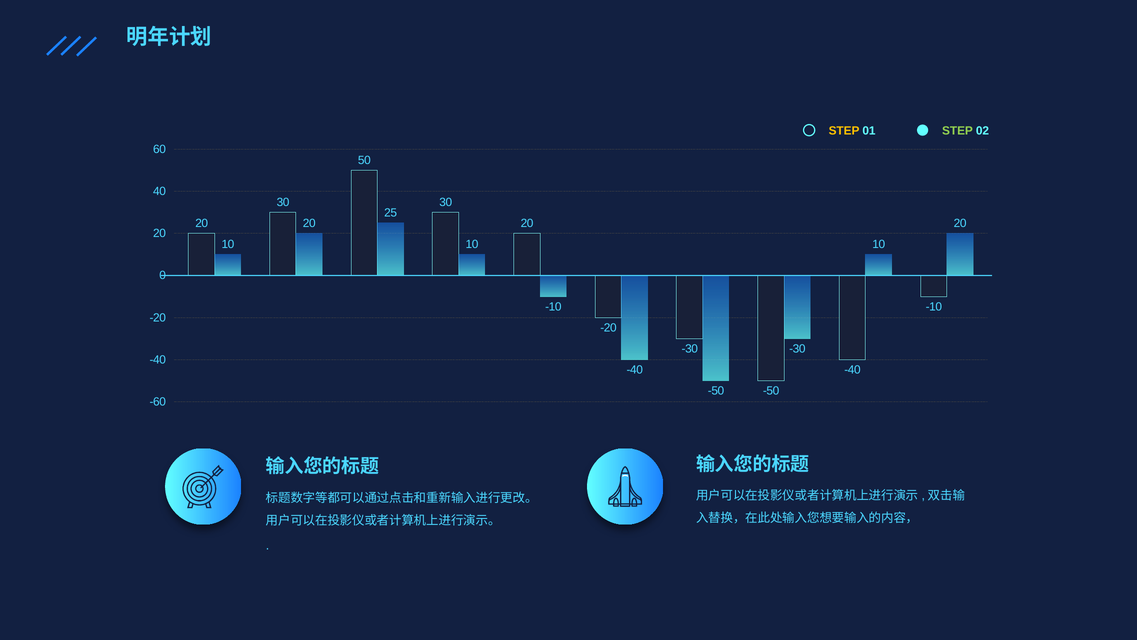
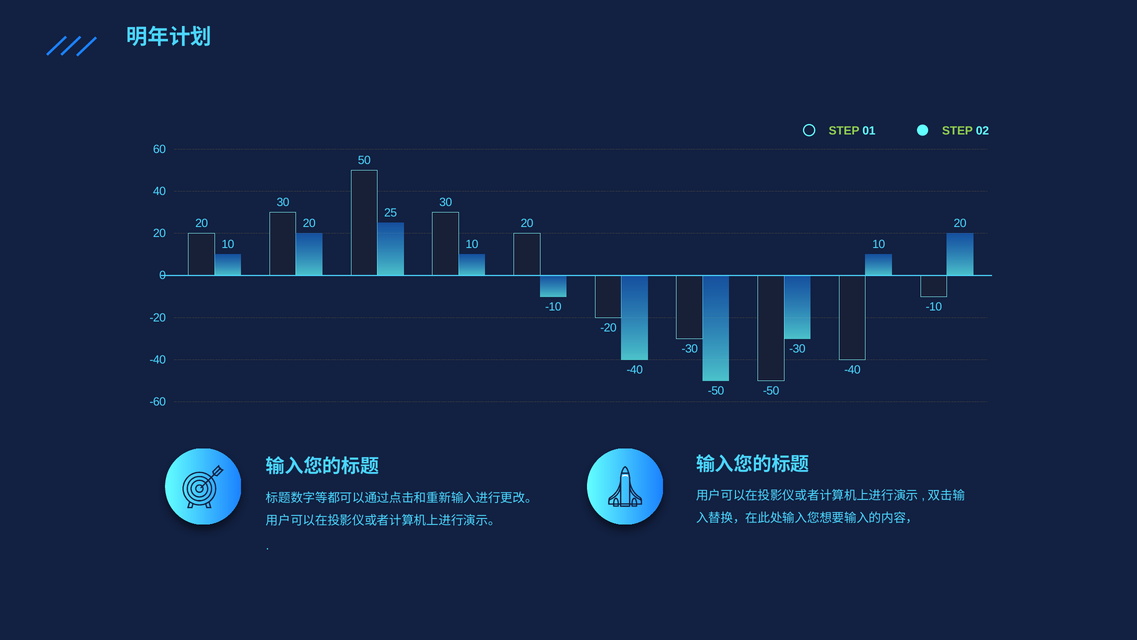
STEP at (844, 131) colour: yellow -> light green
